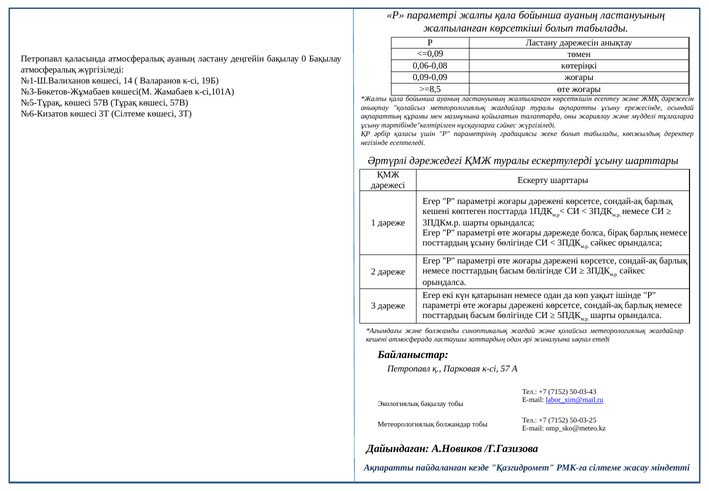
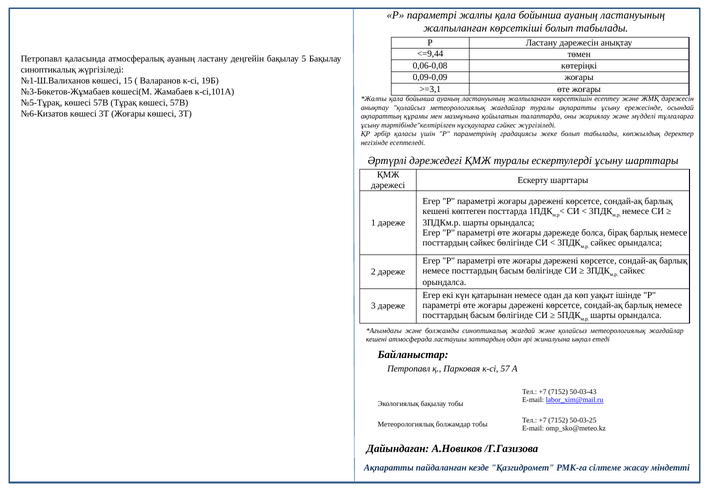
<=0,09: <=0,09 -> <=9,44
0: 0 -> 5
атмосфералық at (48, 70): атмосфералық -> синоптикалық
14: 14 -> 15
>=8,5: >=8,5 -> >=3,1
3Т Сілтеме: Сілтеме -> Жоғары
посттардың ұсыну: ұсыну -> сәйкес
